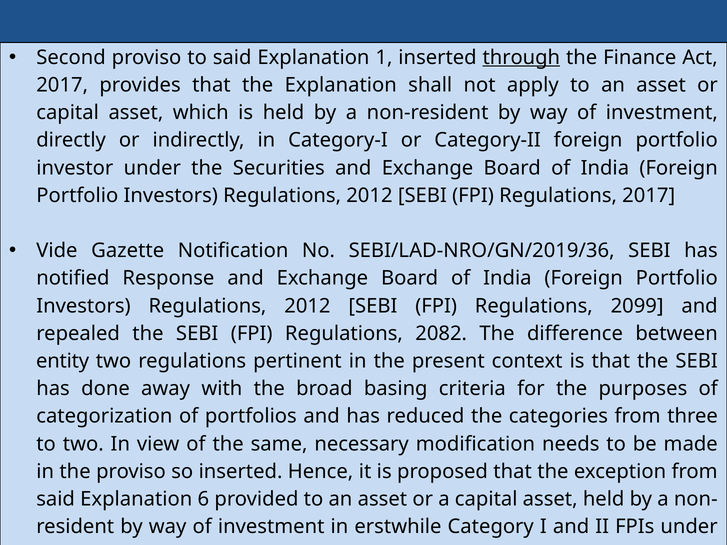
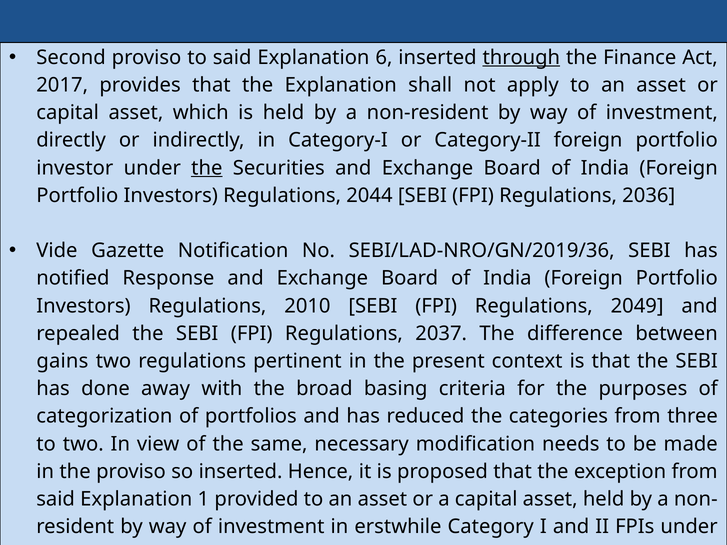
1: 1 -> 6
the at (207, 168) underline: none -> present
2012 at (369, 196): 2012 -> 2044
Regulations 2017: 2017 -> 2036
2012 at (307, 306): 2012 -> 2010
2099: 2099 -> 2049
2082: 2082 -> 2037
entity: entity -> gains
6: 6 -> 1
